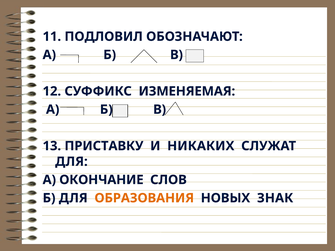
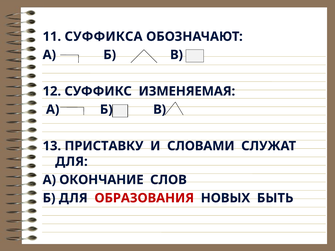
ПОДЛОВИЛ: ПОДЛОВИЛ -> СУФФИКСА
НИКАКИХ: НИКАКИХ -> СЛОВАМИ
ОБРАЗОВАНИЯ colour: orange -> red
ЗНАК: ЗНАК -> БЫТЬ
